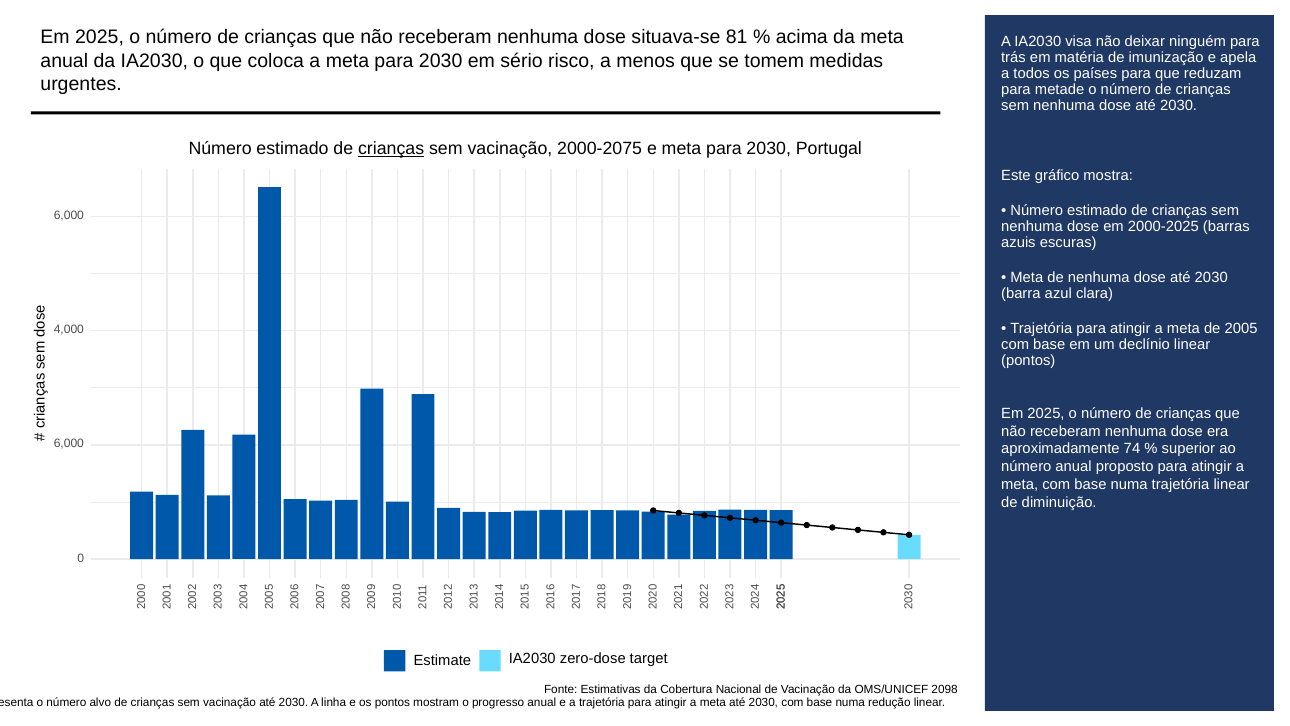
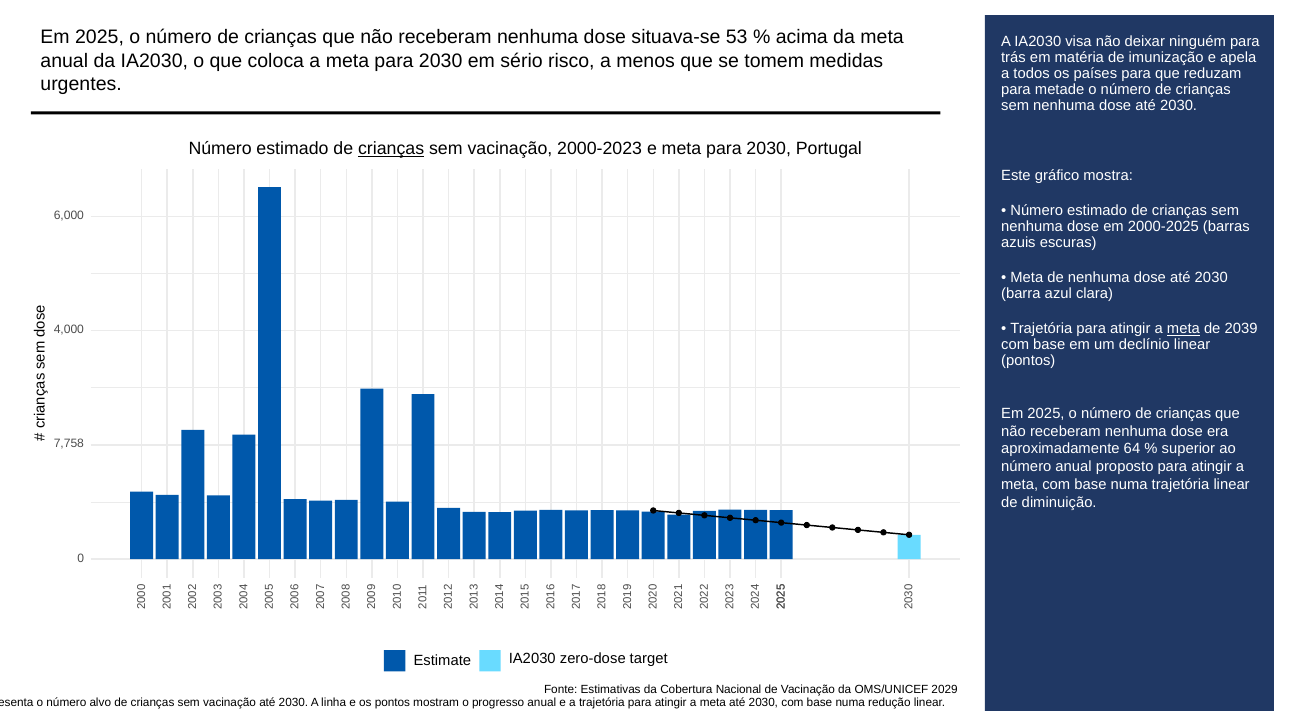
81: 81 -> 53
2000-2075: 2000-2075 -> 2000-2023
meta at (1183, 328) underline: none -> present
2005: 2005 -> 2039
6,000 at (69, 443): 6,000 -> 7,758
74: 74 -> 64
2098: 2098 -> 2029
